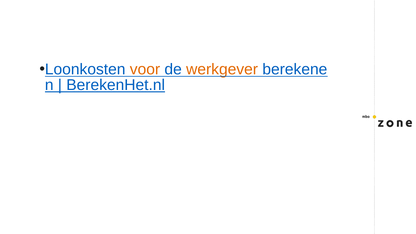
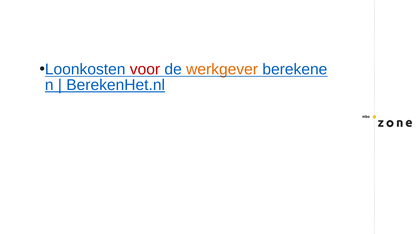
voor colour: orange -> red
